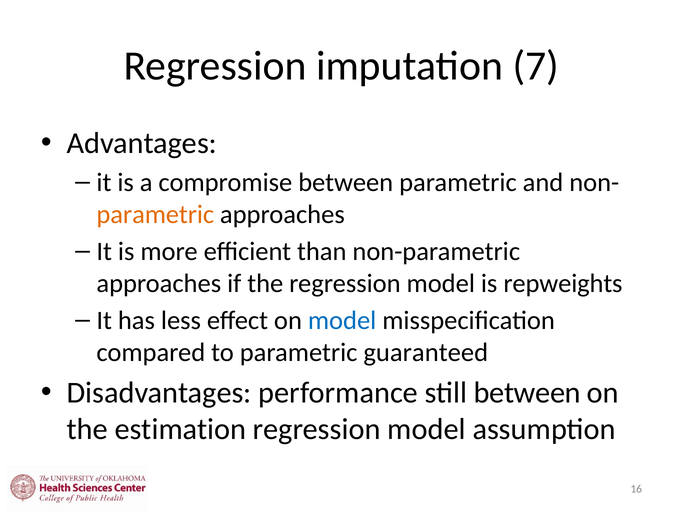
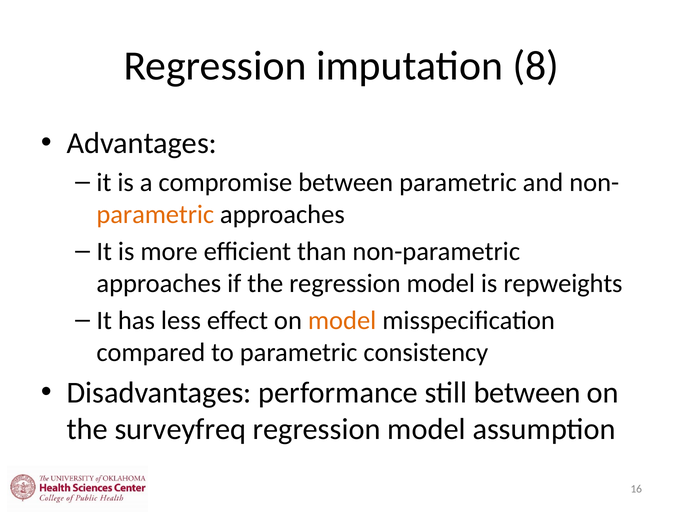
7: 7 -> 8
model at (342, 321) colour: blue -> orange
guaranteed: guaranteed -> consistency
estimation: estimation -> surveyfreq
